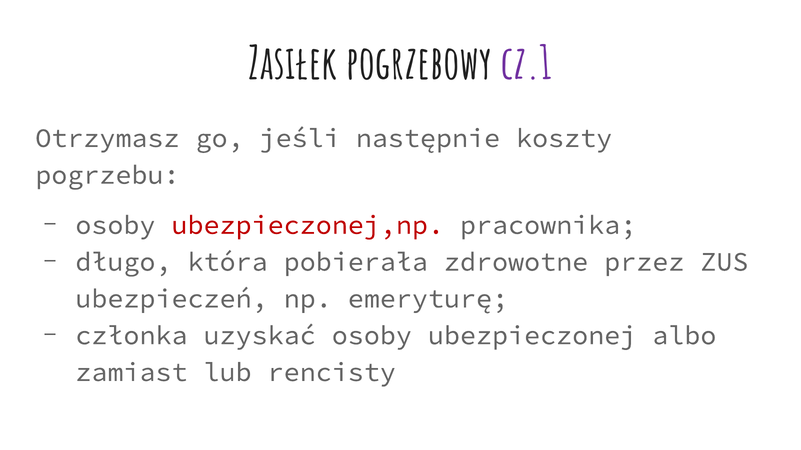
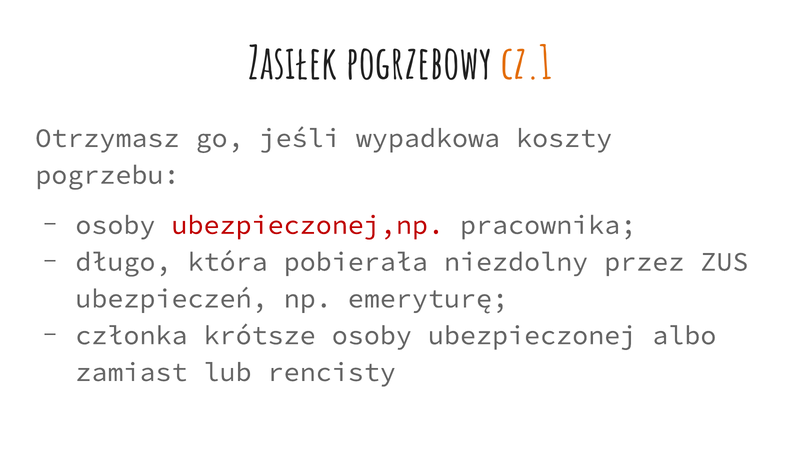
cz.1 colour: purple -> orange
następnie: następnie -> wypadkowa
zdrowotne: zdrowotne -> niezdolny
uzyskać: uzyskać -> krótsze
